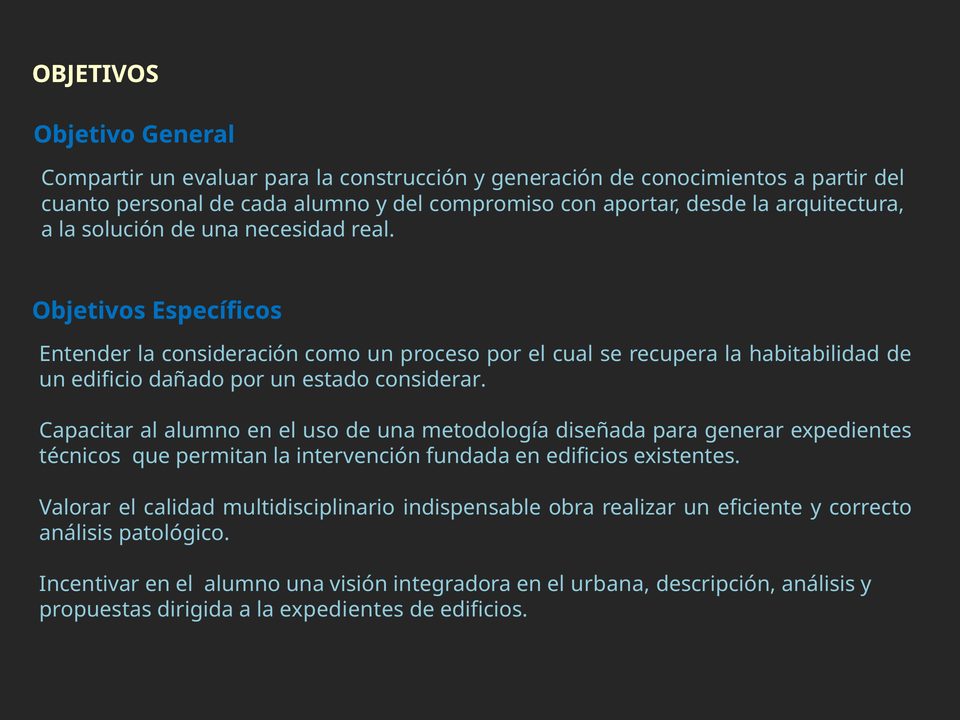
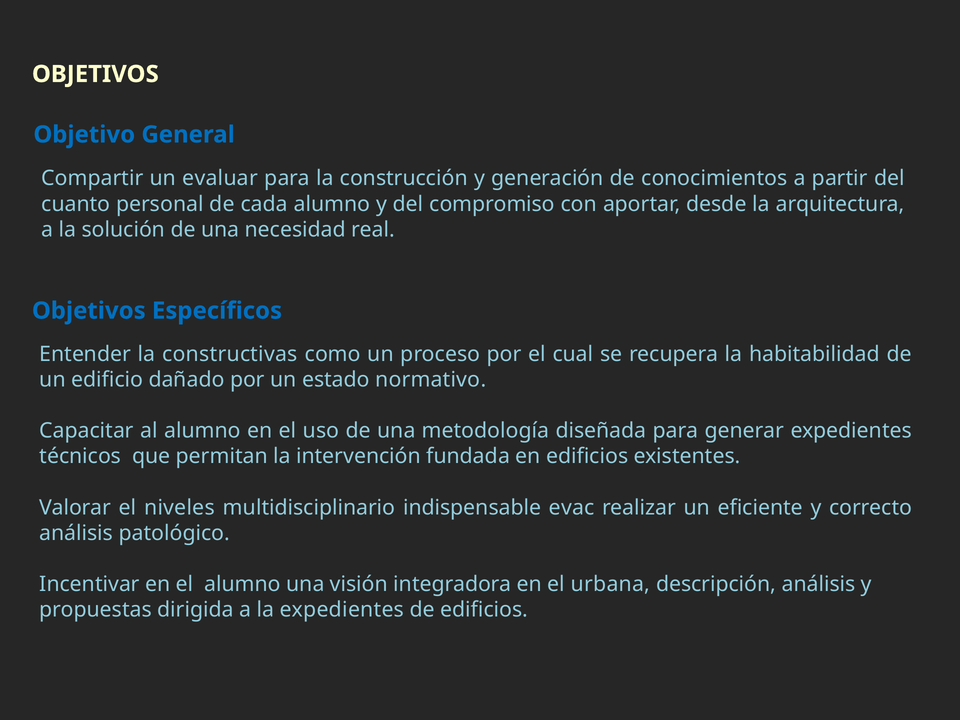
consideración: consideración -> constructivas
considerar: considerar -> normativo
calidad: calidad -> niveles
obra: obra -> evac
